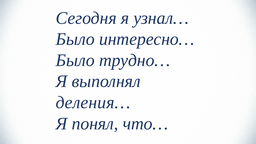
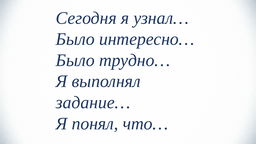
деления…: деления… -> задание…
